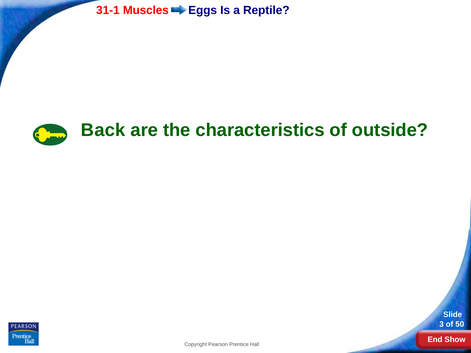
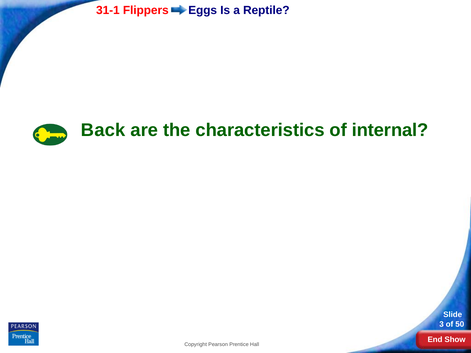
Muscles: Muscles -> Flippers
outside: outside -> internal
